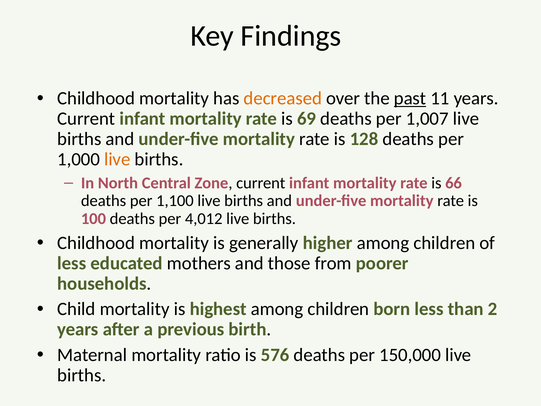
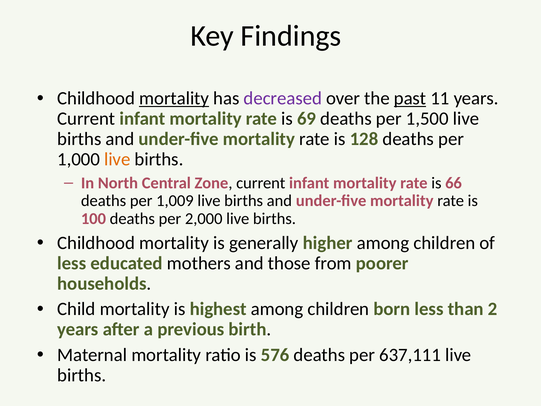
mortality at (174, 98) underline: none -> present
decreased colour: orange -> purple
1,007: 1,007 -> 1,500
1,100: 1,100 -> 1,009
4,012: 4,012 -> 2,000
150,000: 150,000 -> 637,111
